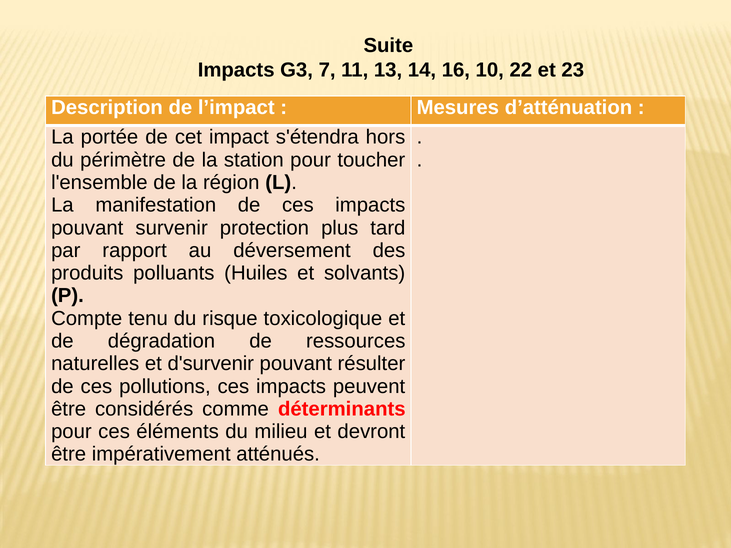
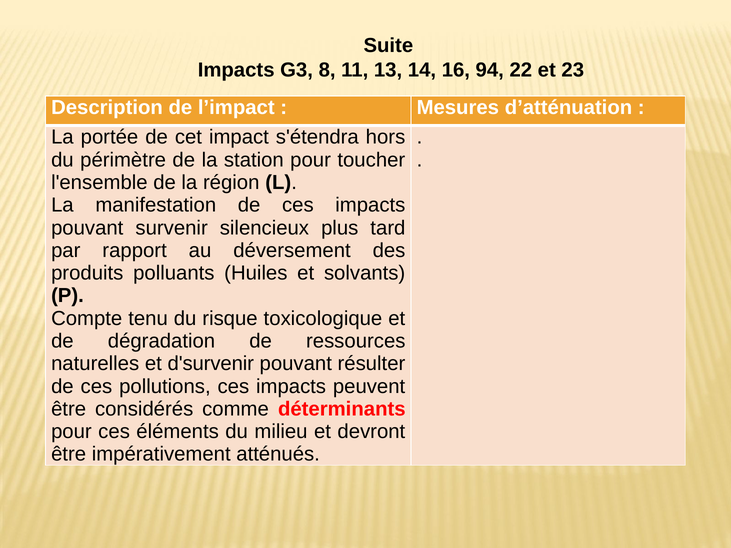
7: 7 -> 8
10: 10 -> 94
protection: protection -> silencieux
